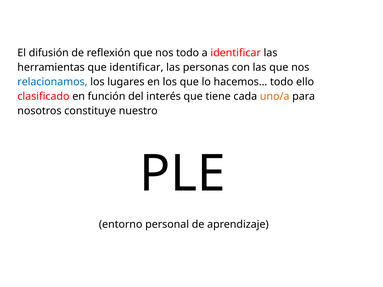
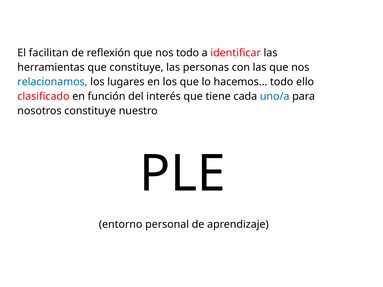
difusión: difusión -> facilitan
que identificar: identificar -> constituye
uno/a colour: orange -> blue
